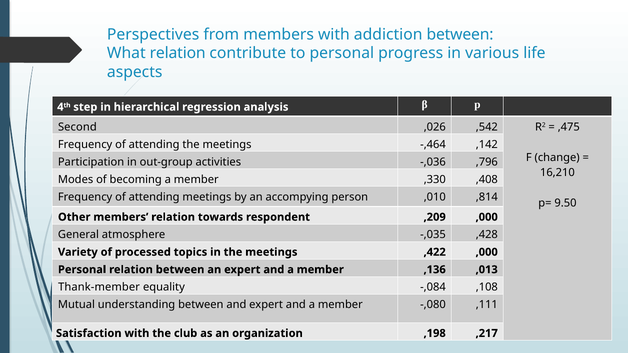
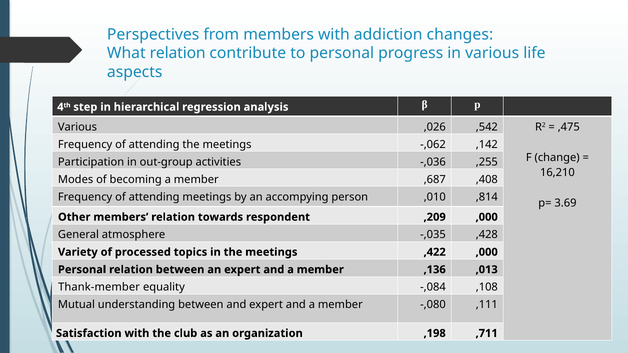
addiction between: between -> changes
Second at (77, 127): Second -> Various
-,464: -,464 -> -,062
,796: ,796 -> ,255
,330: ,330 -> ,687
9.50: 9.50 -> 3.69
,217: ,217 -> ,711
